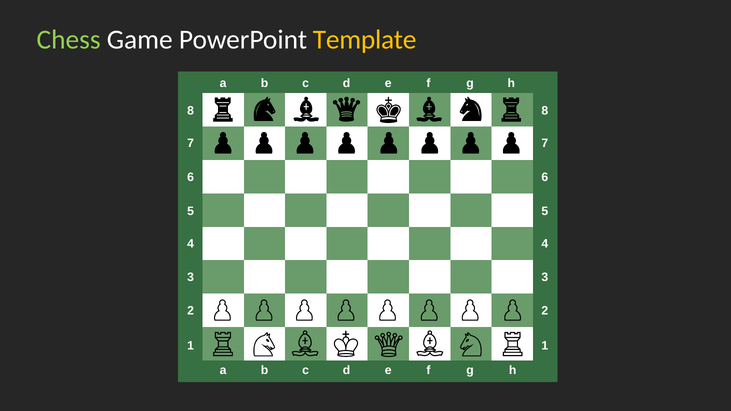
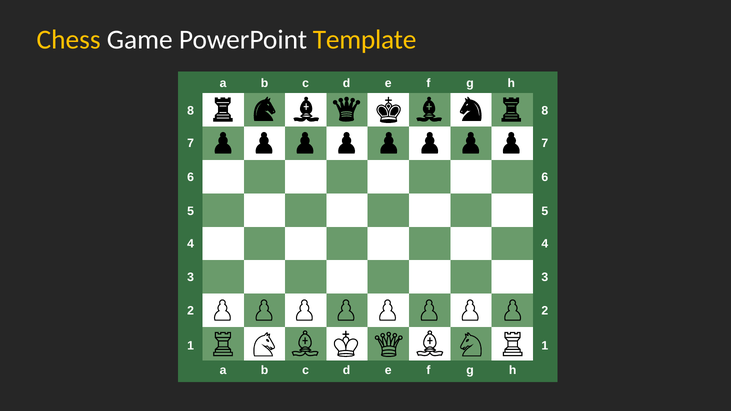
Chess colour: light green -> yellow
